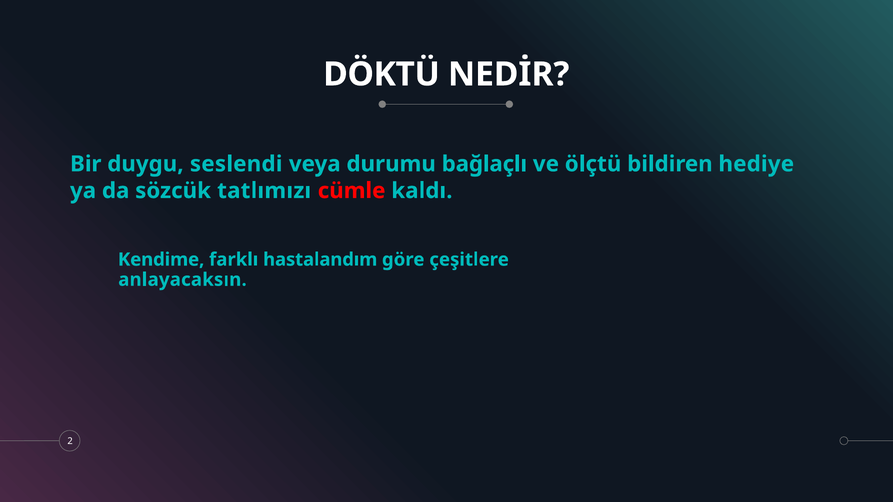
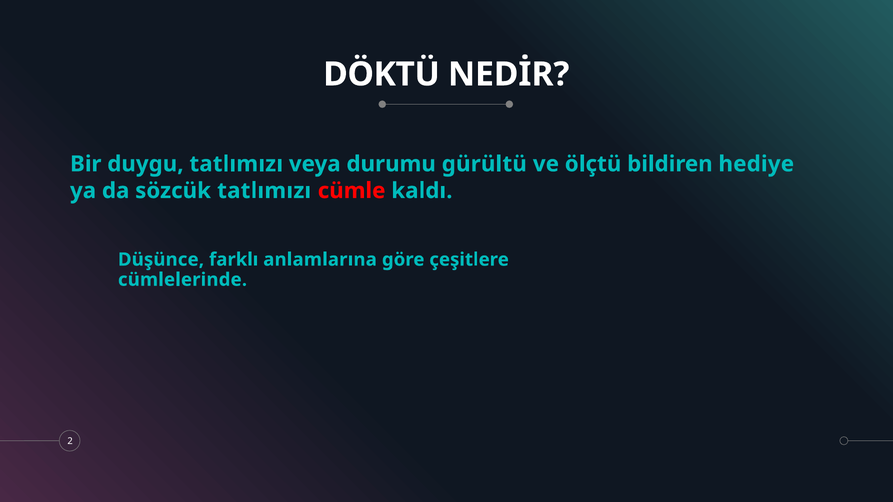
duygu seslendi: seslendi -> tatlımızı
bağlaçlı: bağlaçlı -> gürültü
Kendime: Kendime -> Düşünce
hastalandım: hastalandım -> anlamlarına
anlayacaksın: anlayacaksın -> cümlelerinde
